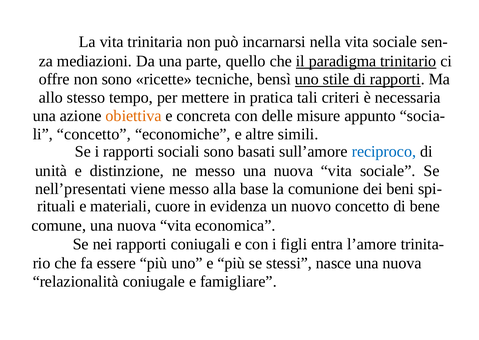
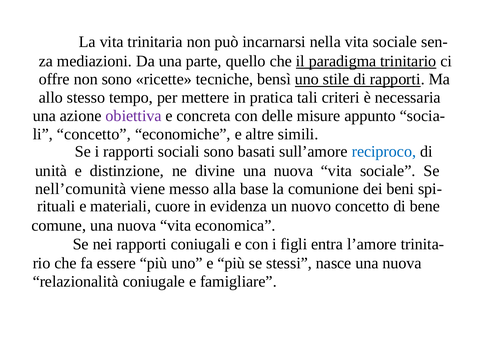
obiettiva colour: orange -> purple
ne messo: messo -> divine
nell’presentati: nell’presentati -> nell’comunità
